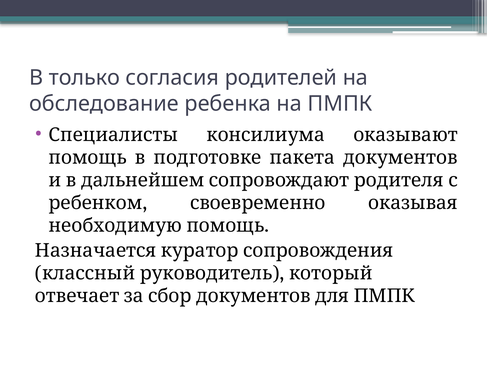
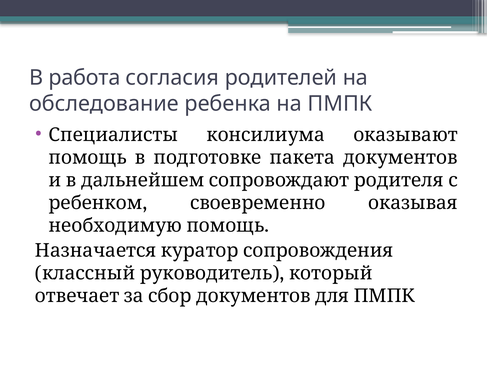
только: только -> работа
